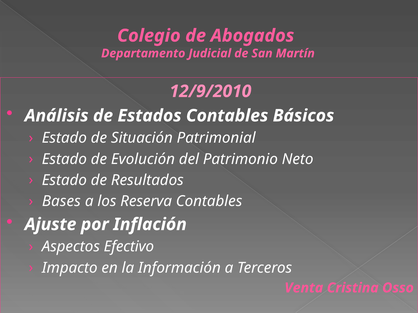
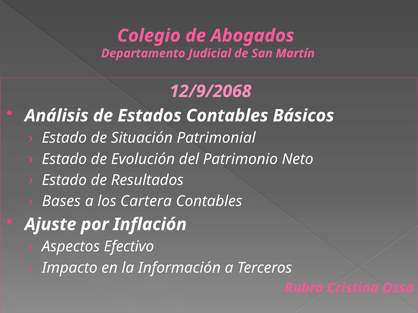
12/9/2010: 12/9/2010 -> 12/9/2068
Reserva: Reserva -> Cartera
Venta: Venta -> Rubro
